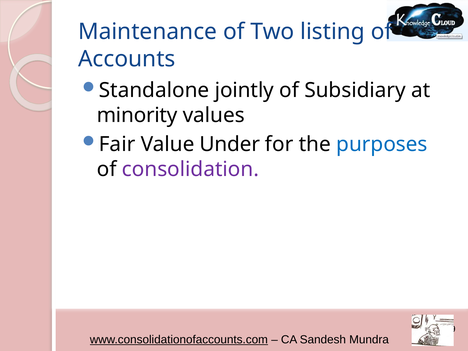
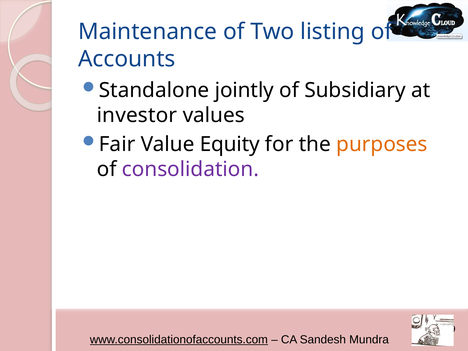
minority: minority -> investor
Under: Under -> Equity
purposes colour: blue -> orange
